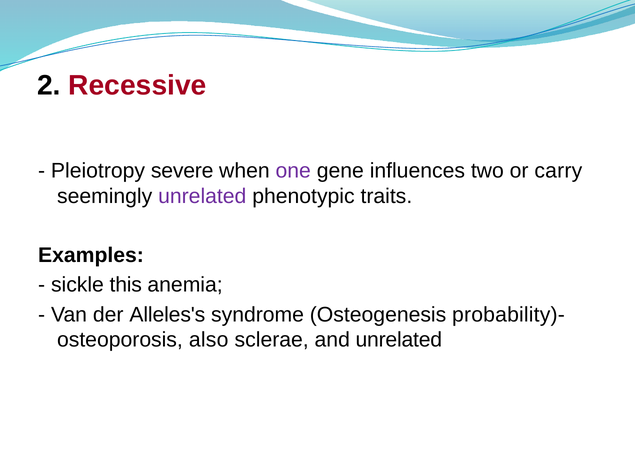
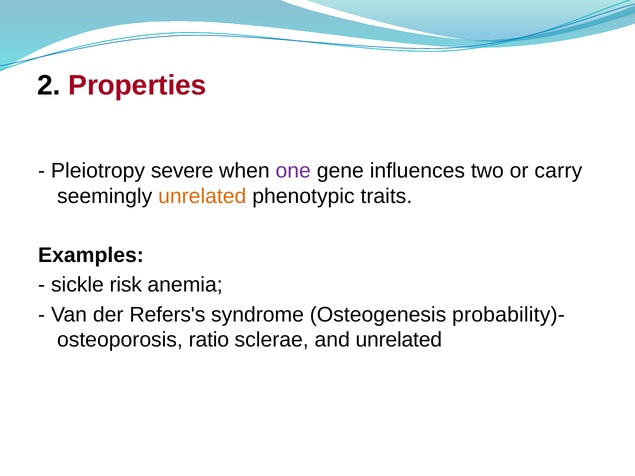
Recessive: Recessive -> Properties
unrelated at (202, 196) colour: purple -> orange
this: this -> risk
Alleles's: Alleles's -> Refers's
also: also -> ratio
